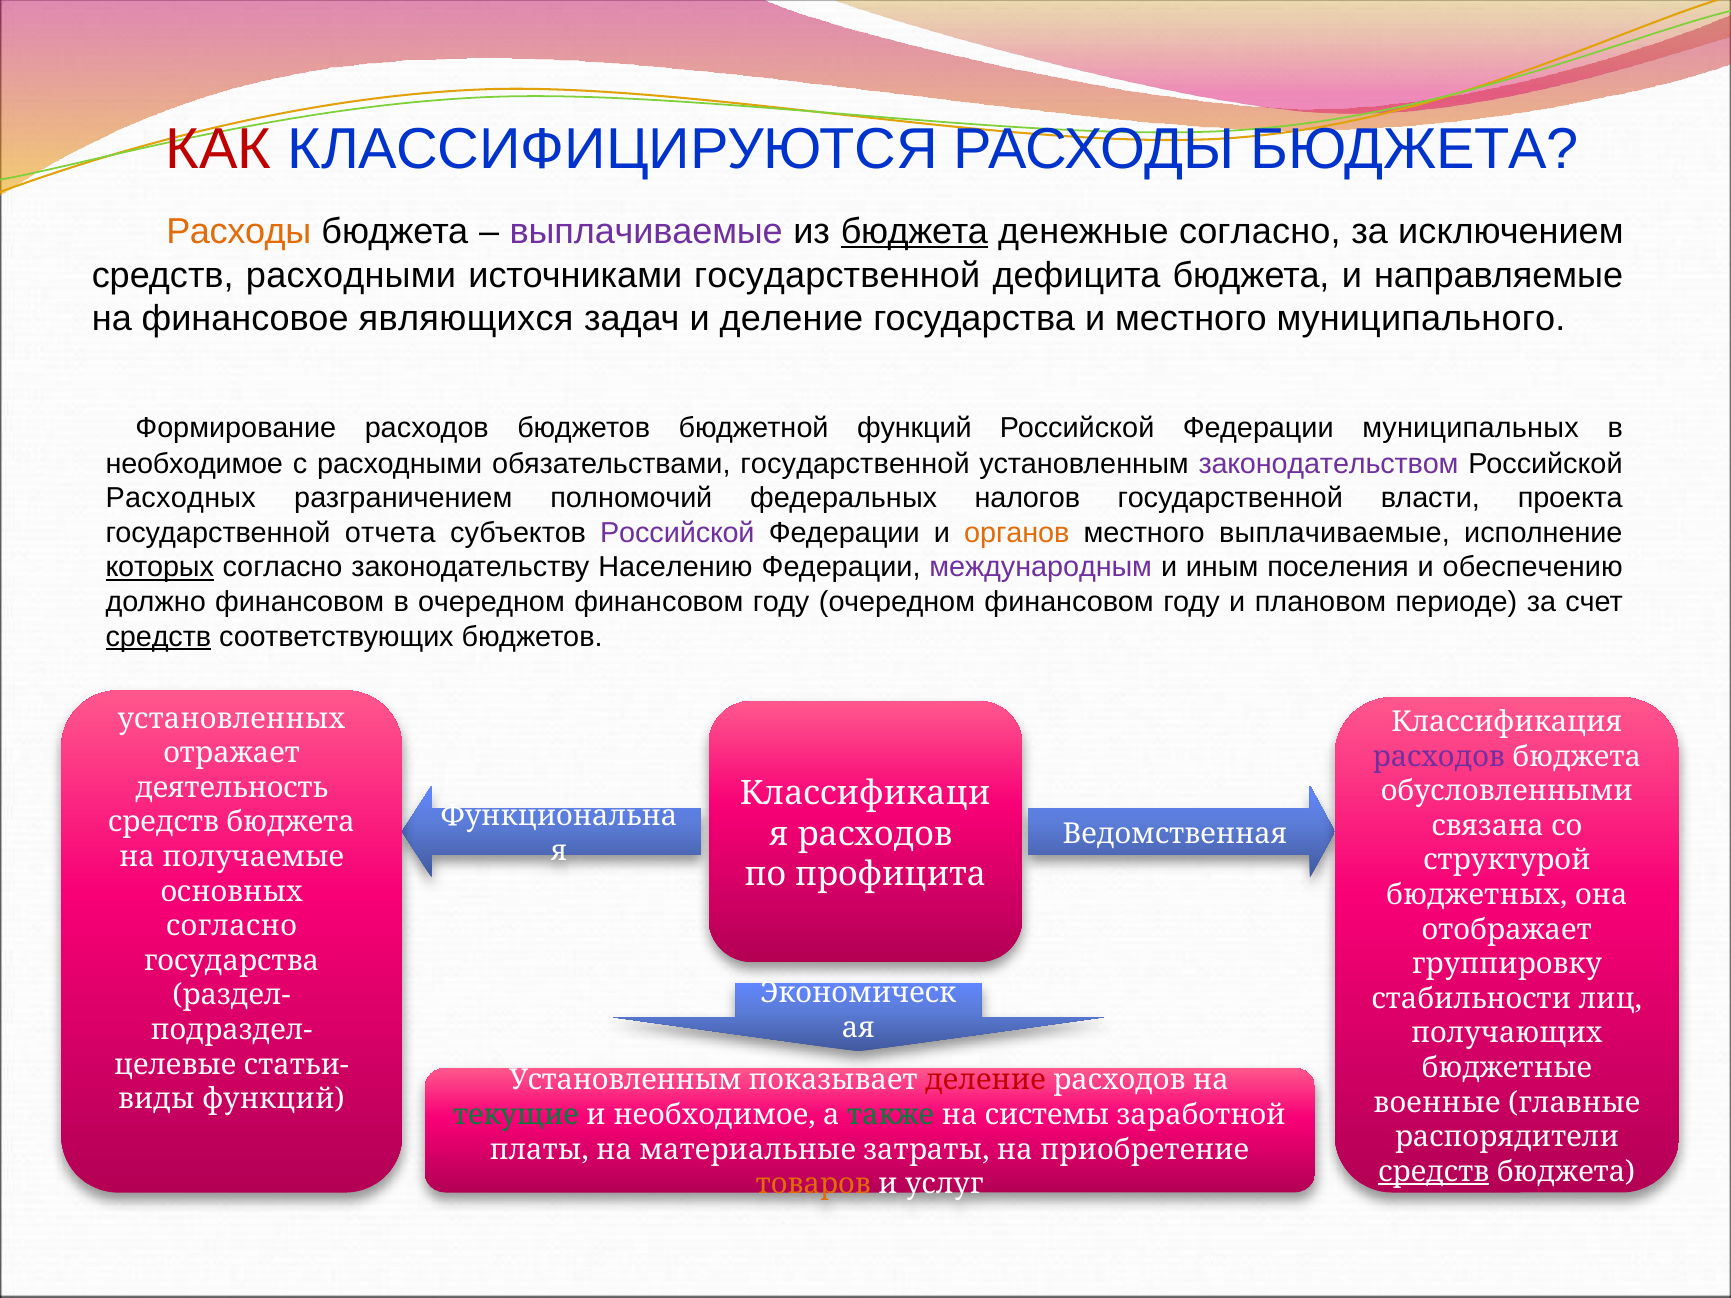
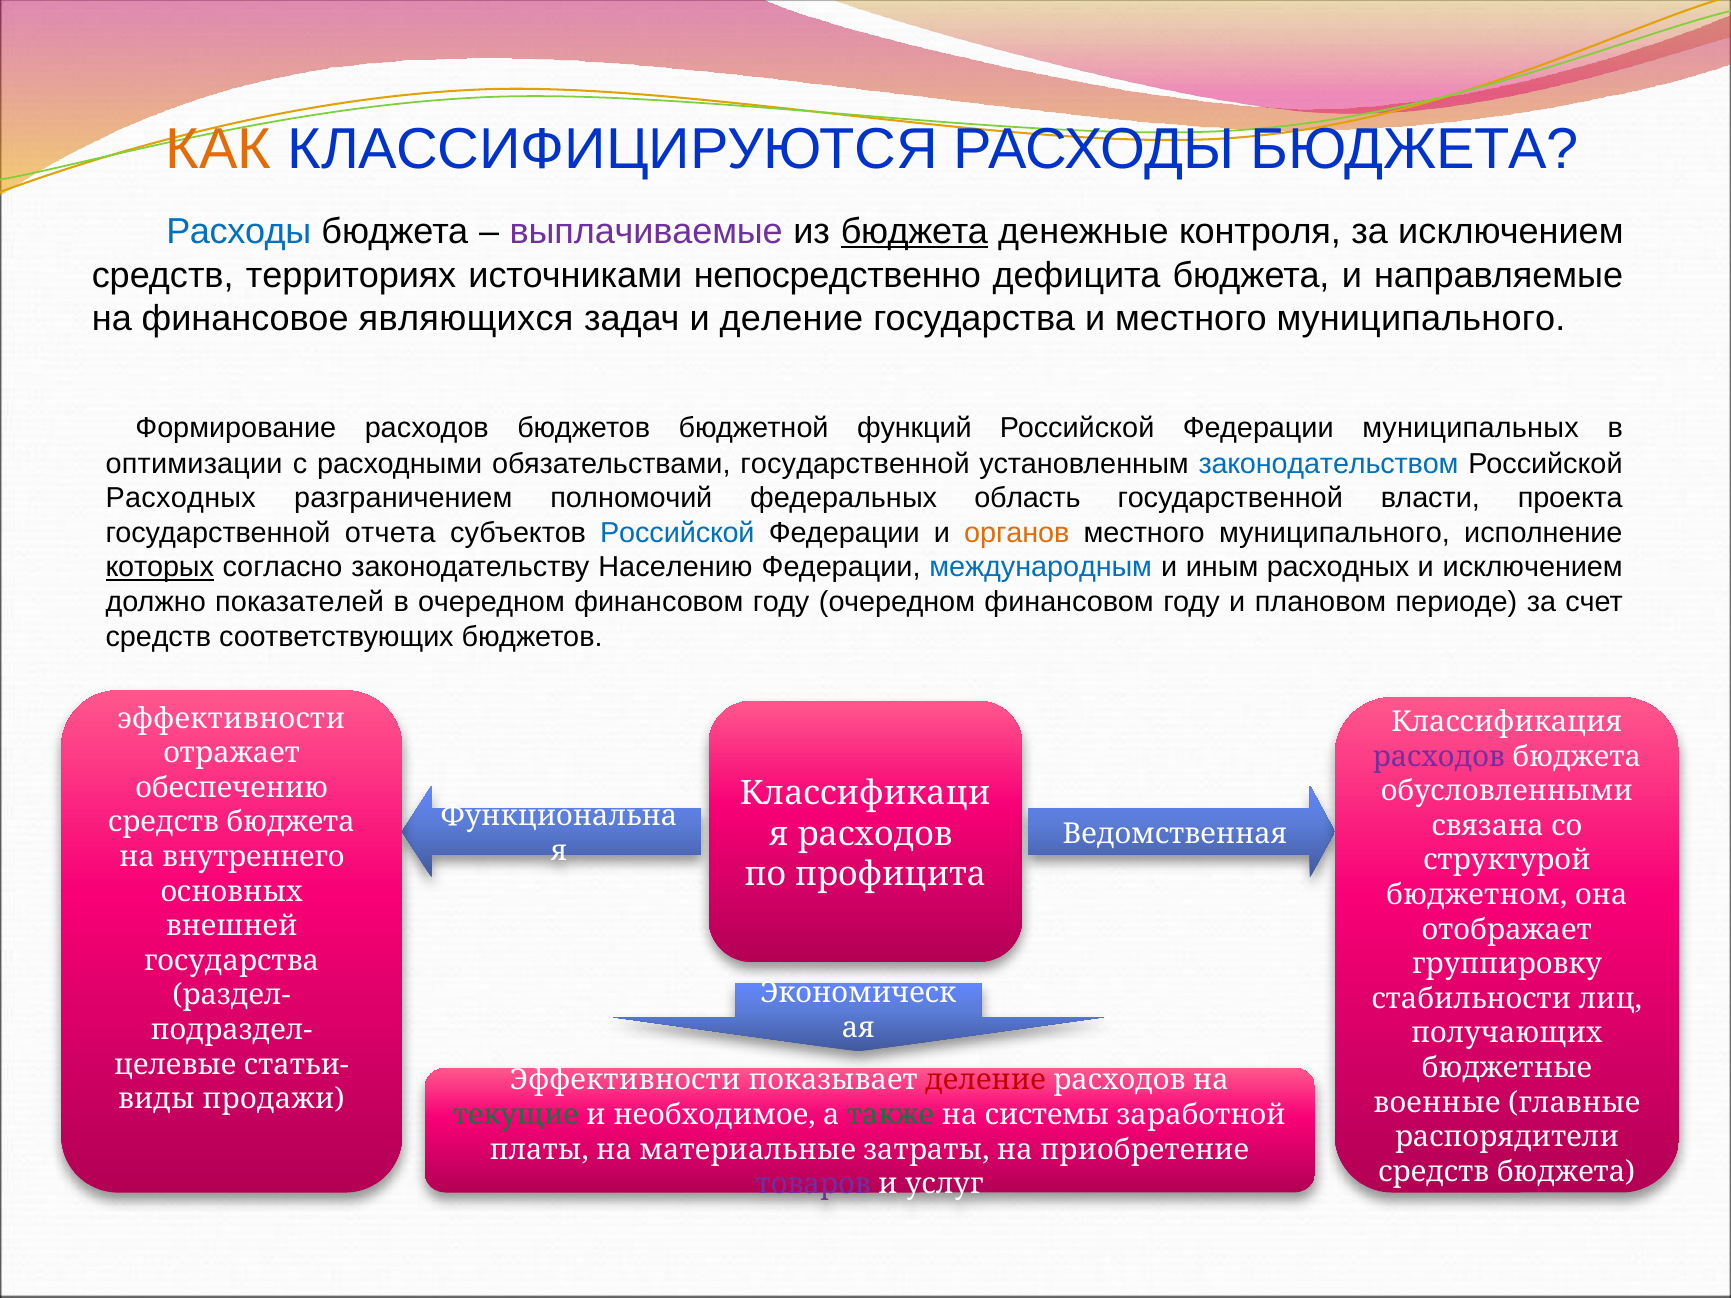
КАК colour: red -> orange
Расходы at (239, 232) colour: orange -> blue
денежные согласно: согласно -> контроля
средств расходными: расходными -> территориях
источниками государственной: государственной -> непосредственно
необходимое at (194, 464): необходимое -> оптимизации
законодательством colour: purple -> blue
налогов: налогов -> область
Российской at (677, 533) colour: purple -> blue
выплачиваемые at (1335, 533): выплачиваемые -> муниципального
международным colour: purple -> blue
иным поселения: поселения -> расходных
и обеспечению: обеспечению -> исключением
должно финансовом: финансовом -> показателей
средств at (158, 637) underline: present -> none
установленных at (231, 719): установленных -> эффективности
деятельность: деятельность -> обеспечению
получаемые: получаемые -> внутреннего
бюджетных: бюджетных -> бюджетном
согласно at (232, 926): согласно -> внешней
Установленным at (626, 1081): Установленным -> Эффективности
функций at (273, 1099): функций -> продажи
средств at (1434, 1172) underline: present -> none
товаров colour: orange -> purple
